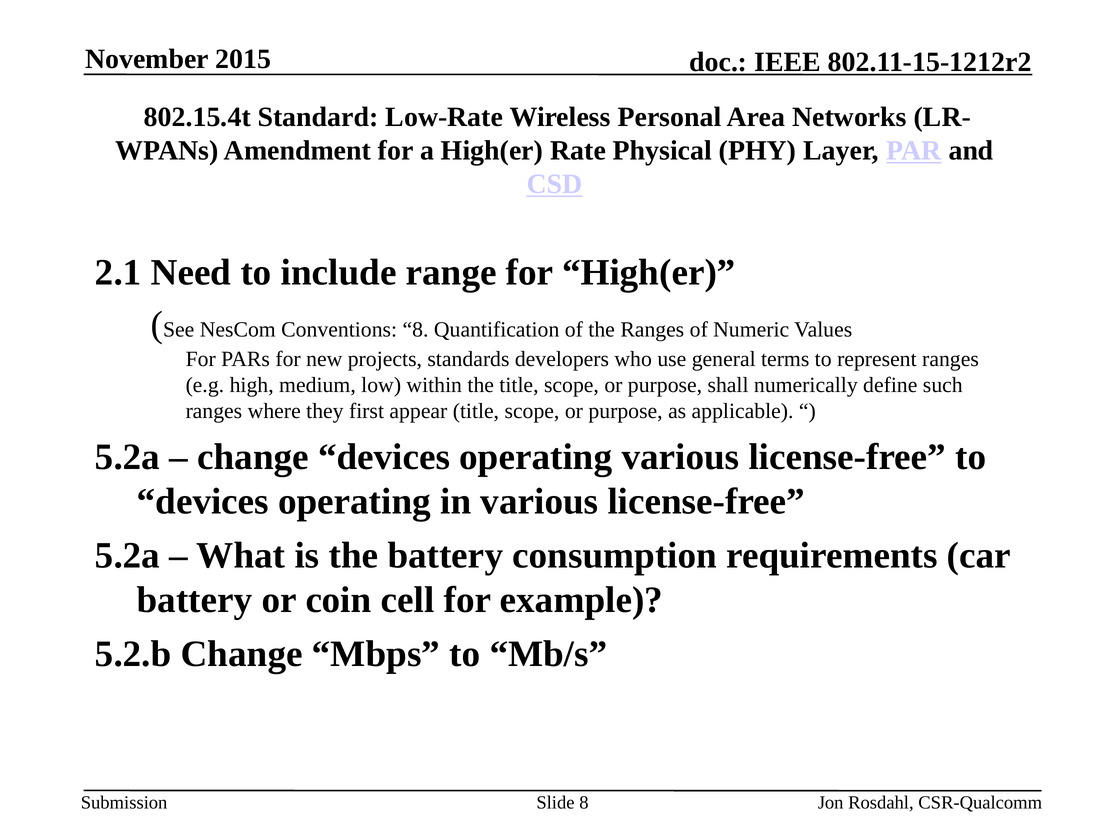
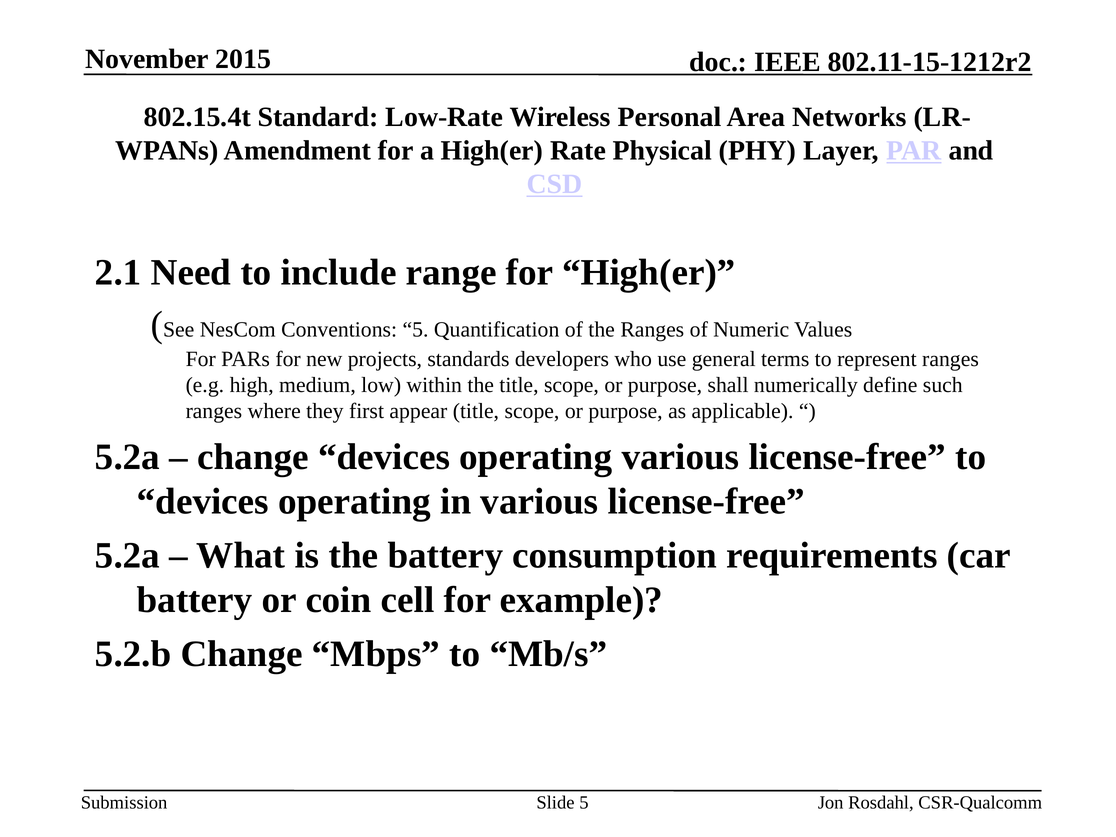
Conventions 8: 8 -> 5
Slide 8: 8 -> 5
